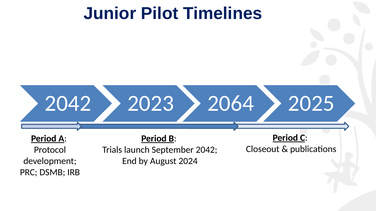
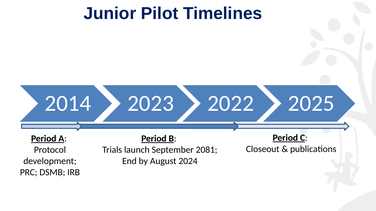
2042 at (68, 104): 2042 -> 2014
2064: 2064 -> 2022
September 2042: 2042 -> 2081
